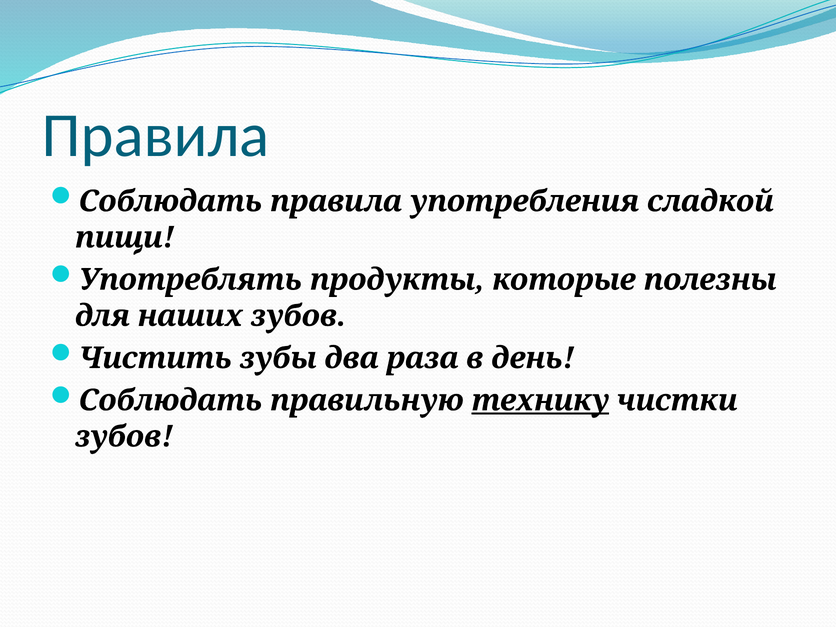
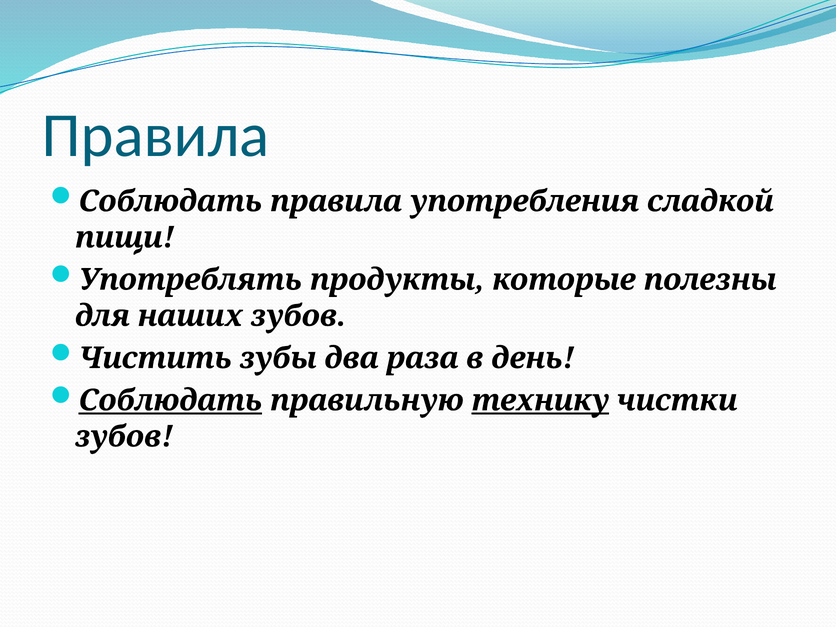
Соблюдать at (170, 400) underline: none -> present
